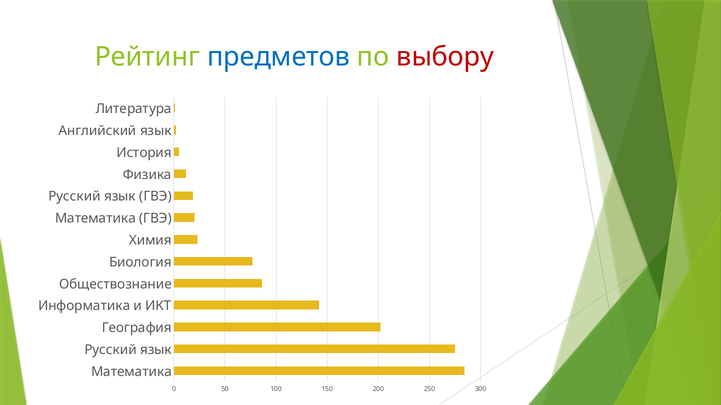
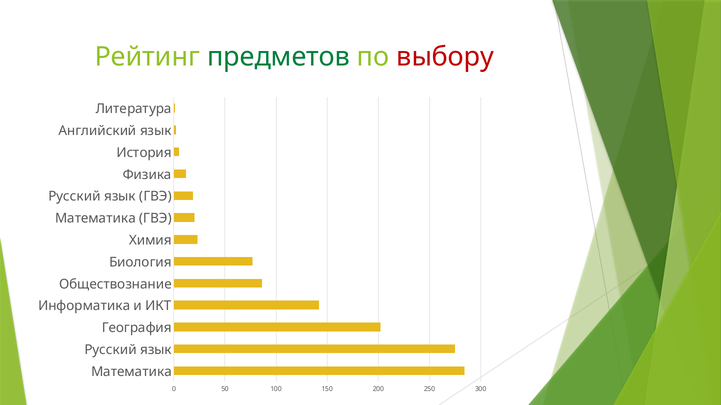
предметов colour: blue -> green
